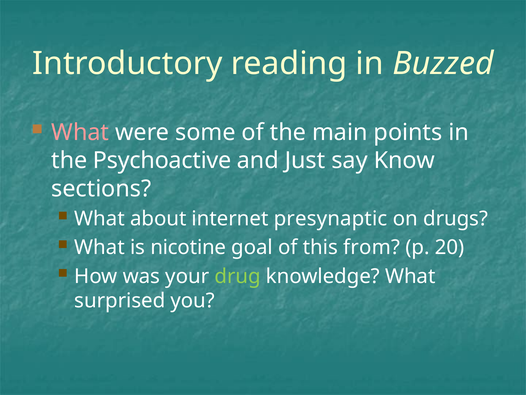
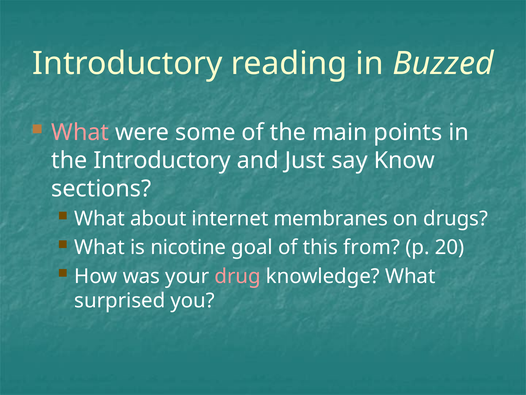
the Psychoactive: Psychoactive -> Introductory
presynaptic: presynaptic -> membranes
drug colour: light green -> pink
